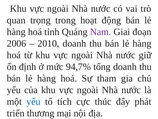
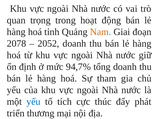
Nam colour: purple -> orange
2006: 2006 -> 2078
2010: 2010 -> 2052
